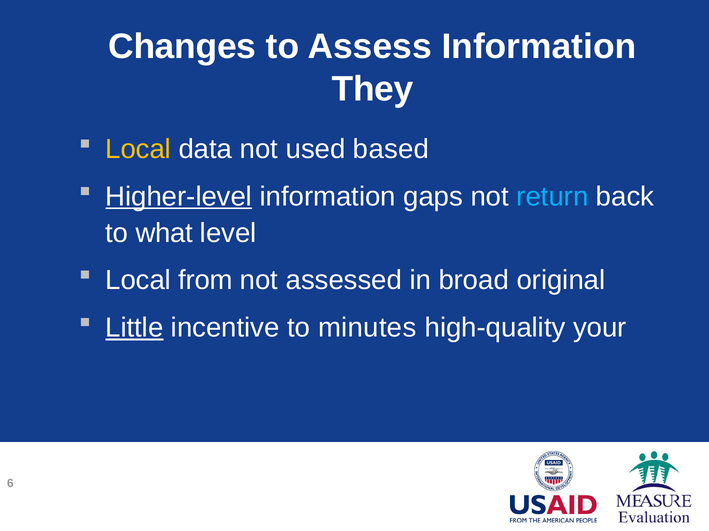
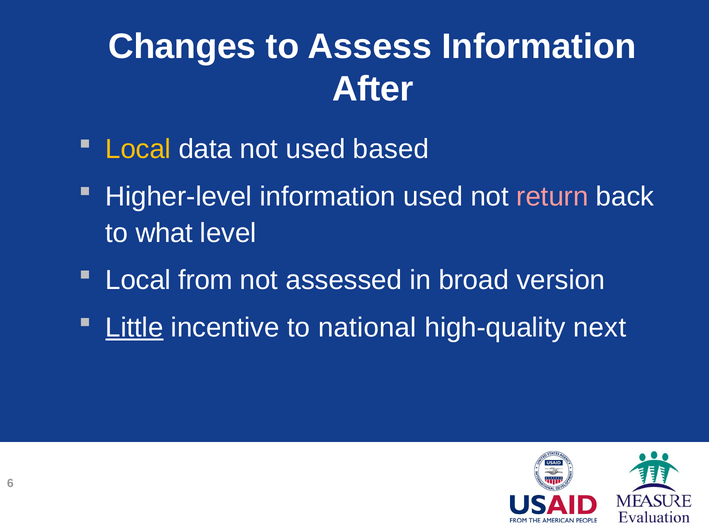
They: They -> After
Higher-level underline: present -> none
information gaps: gaps -> used
return colour: light blue -> pink
original: original -> version
minutes: minutes -> national
your: your -> next
